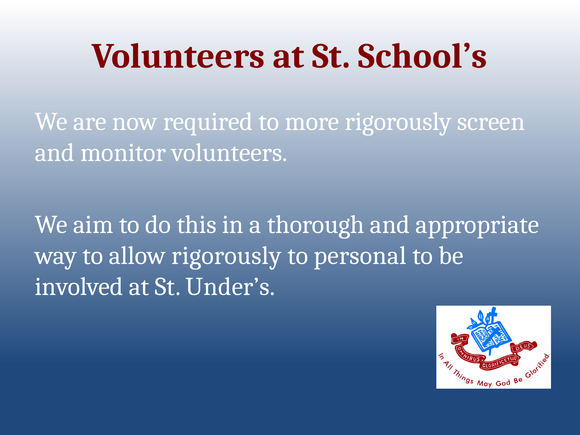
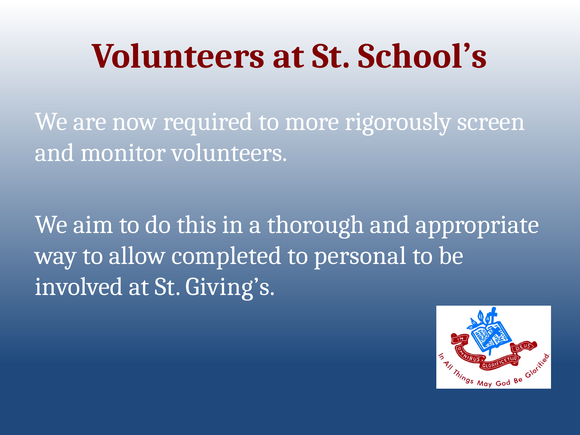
allow rigorously: rigorously -> completed
Under’s: Under’s -> Giving’s
